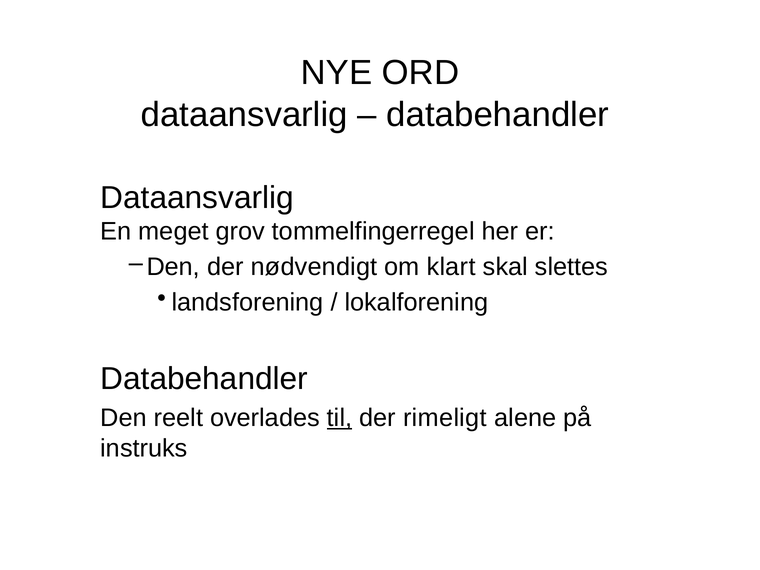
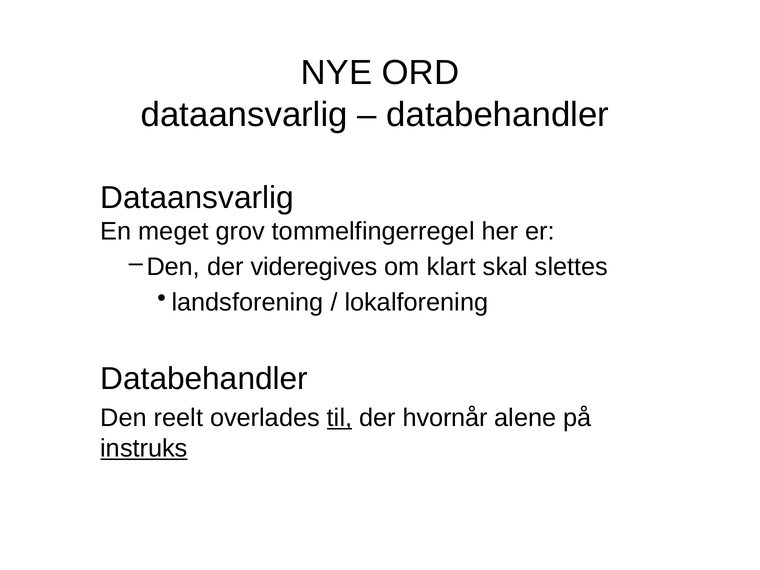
nødvendigt: nødvendigt -> videregives
rimeligt: rimeligt -> hvornår
instruks underline: none -> present
